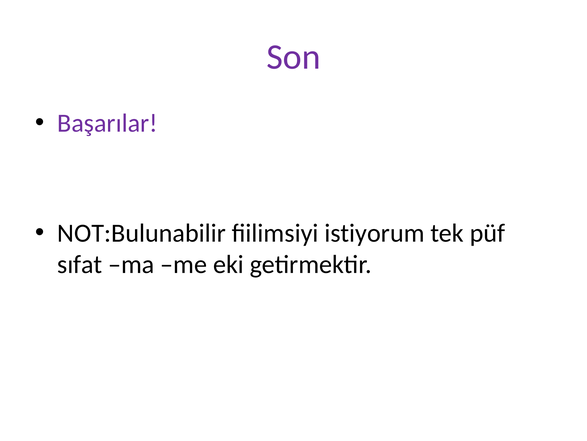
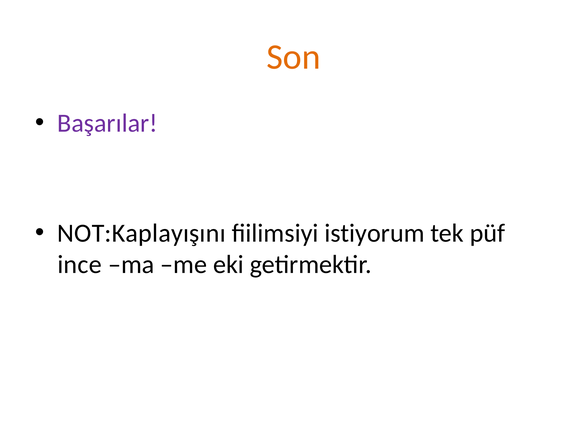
Son colour: purple -> orange
NOT:Bulunabilir: NOT:Bulunabilir -> NOT:Kaplayışını
sıfat: sıfat -> ince
